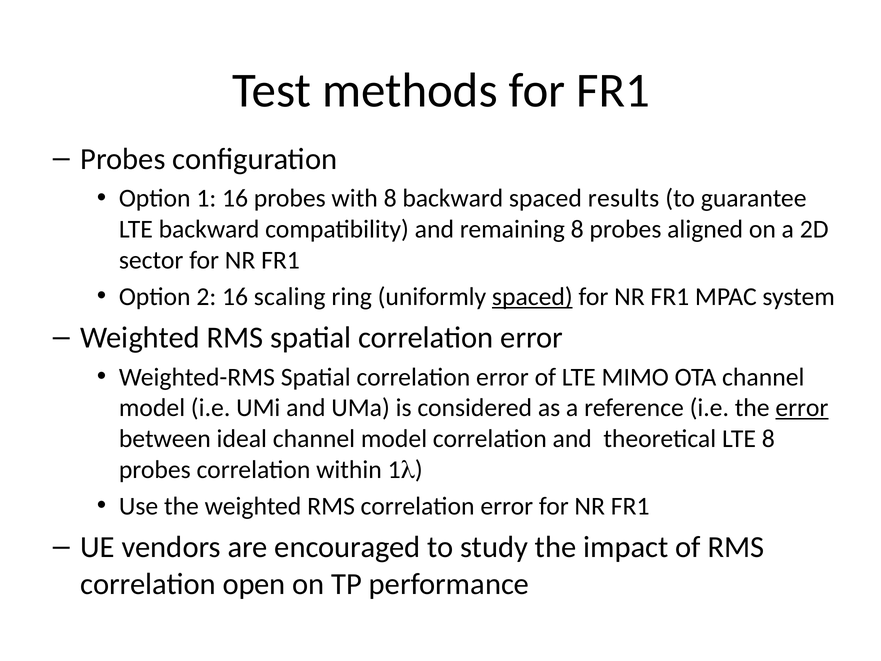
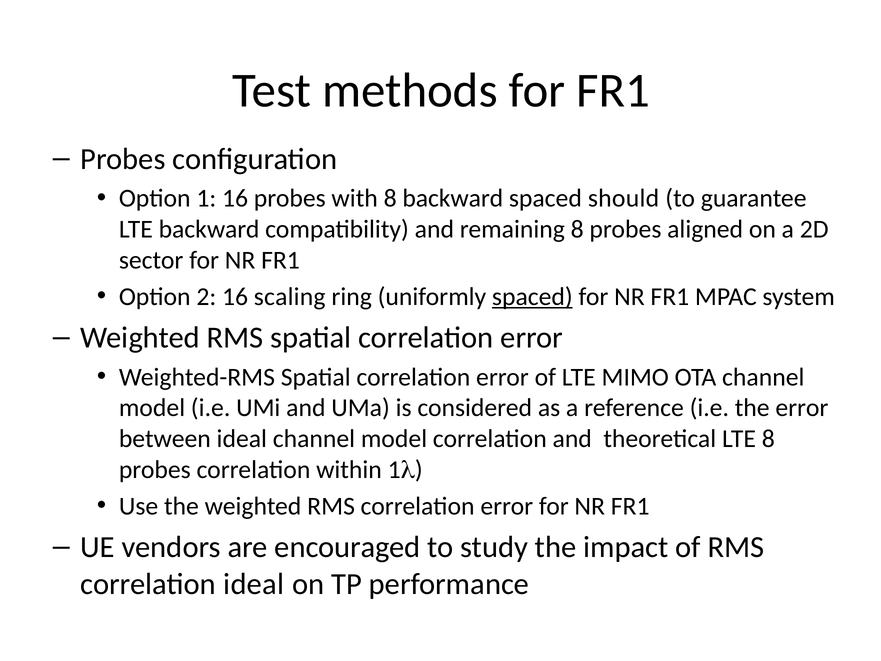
results: results -> should
error at (802, 408) underline: present -> none
correlation open: open -> ideal
